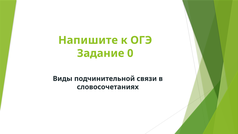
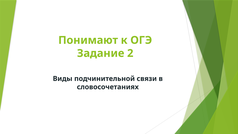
Напишите: Напишите -> Понимают
0: 0 -> 2
